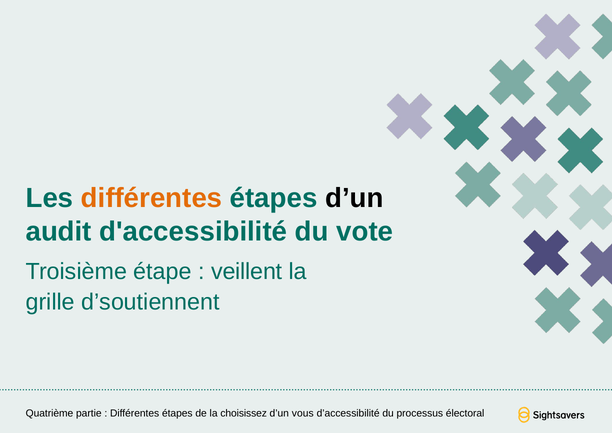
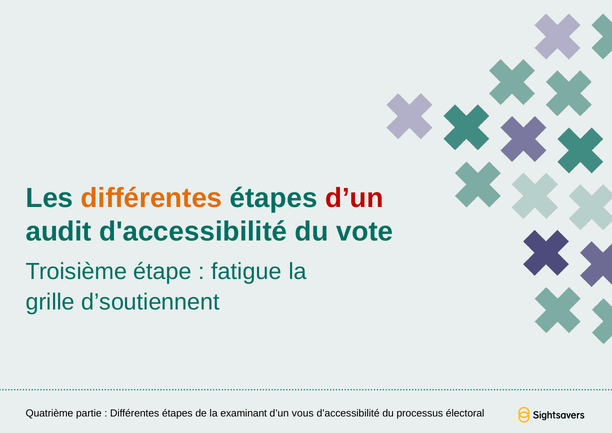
d’un at (354, 198) colour: black -> red
veillent: veillent -> fatigue
choisissez: choisissez -> examinant
